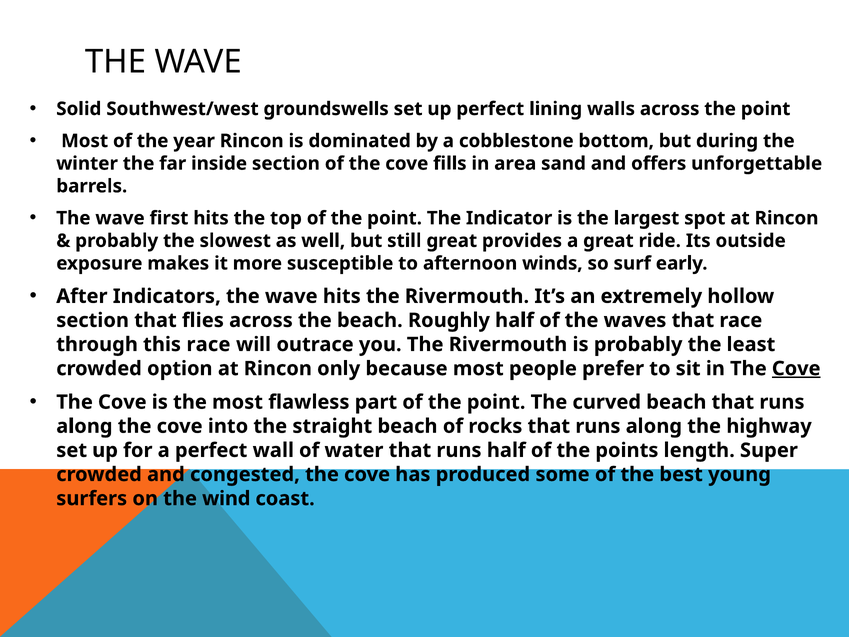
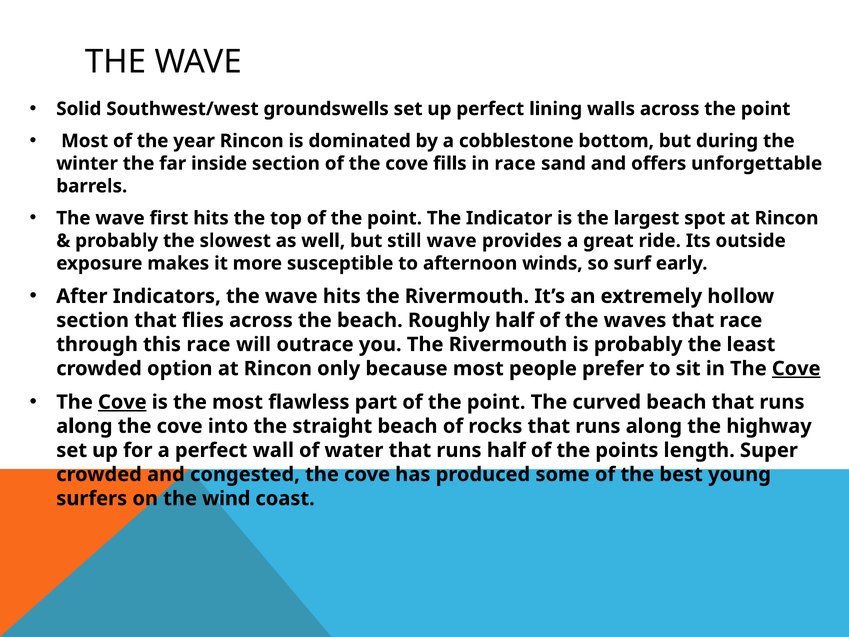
in area: area -> race
still great: great -> wave
Cove at (122, 402) underline: none -> present
